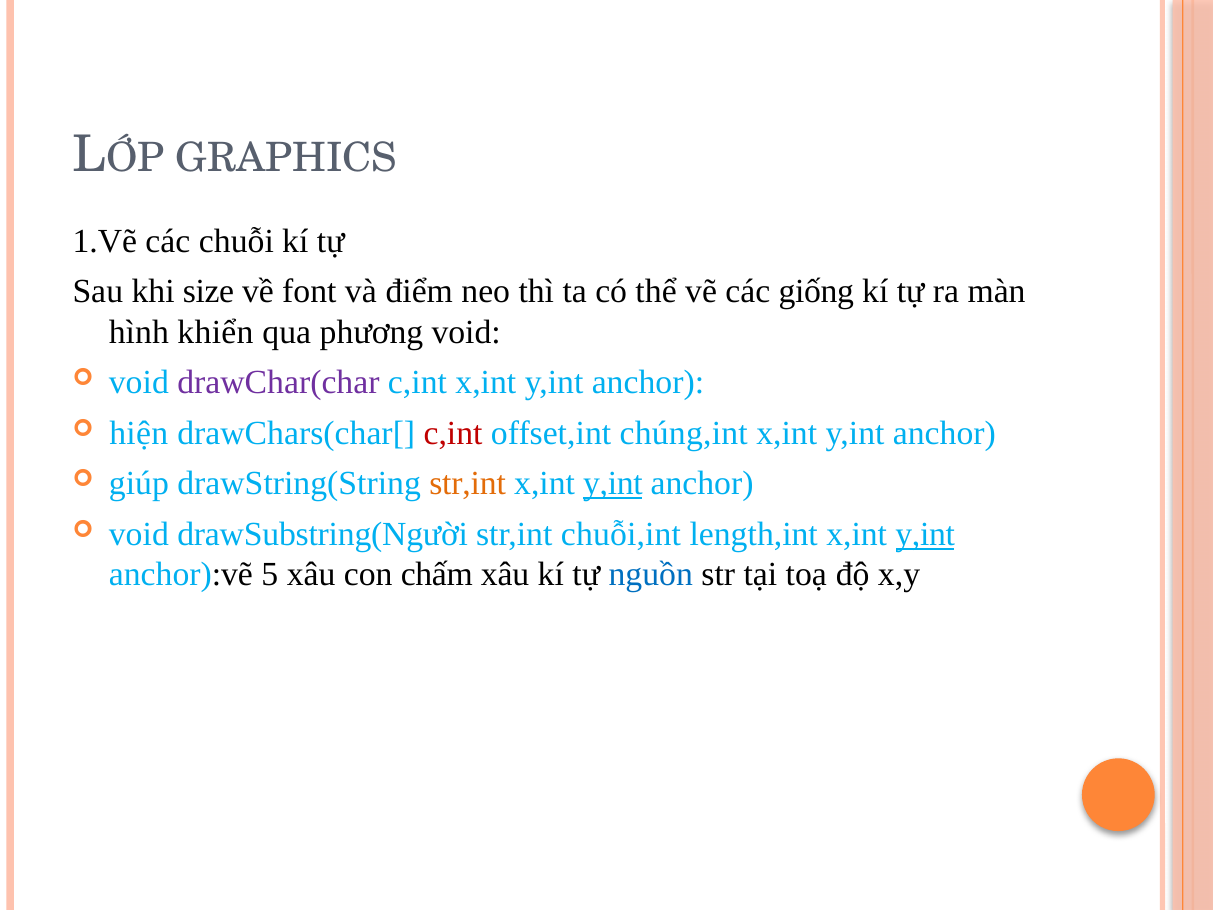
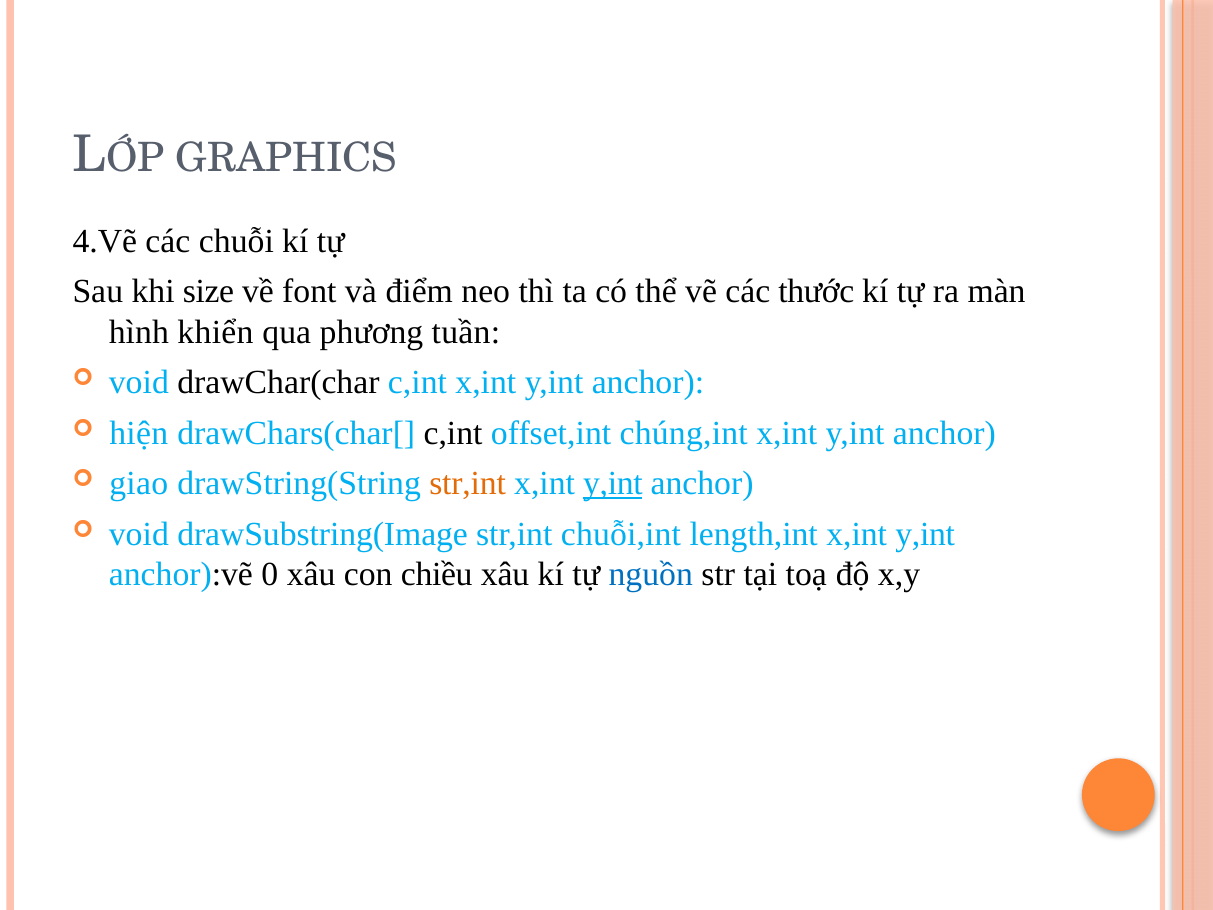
1.Vẽ: 1.Vẽ -> 4.Vẽ
giống: giống -> thước
phương void: void -> tuần
drawChar(char colour: purple -> black
c,int at (453, 433) colour: red -> black
giúp: giúp -> giao
drawSubstring(Người: drawSubstring(Người -> drawSubstring(Image
y,int at (925, 534) underline: present -> none
5: 5 -> 0
chấm: chấm -> chiều
